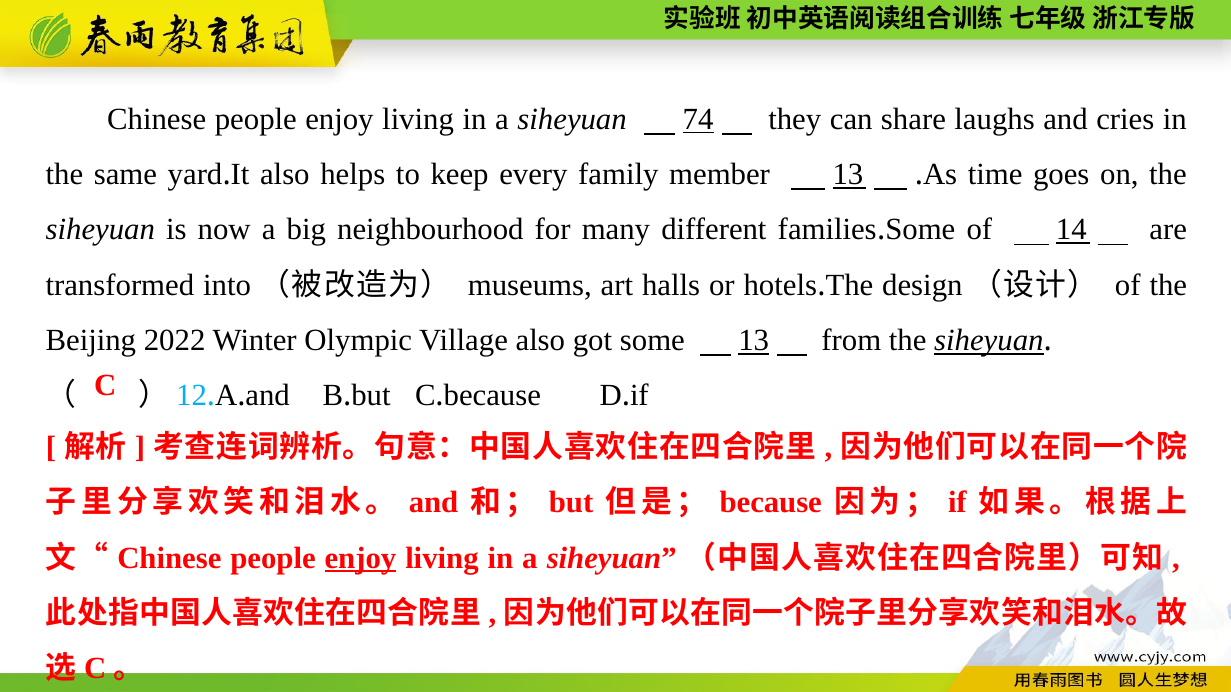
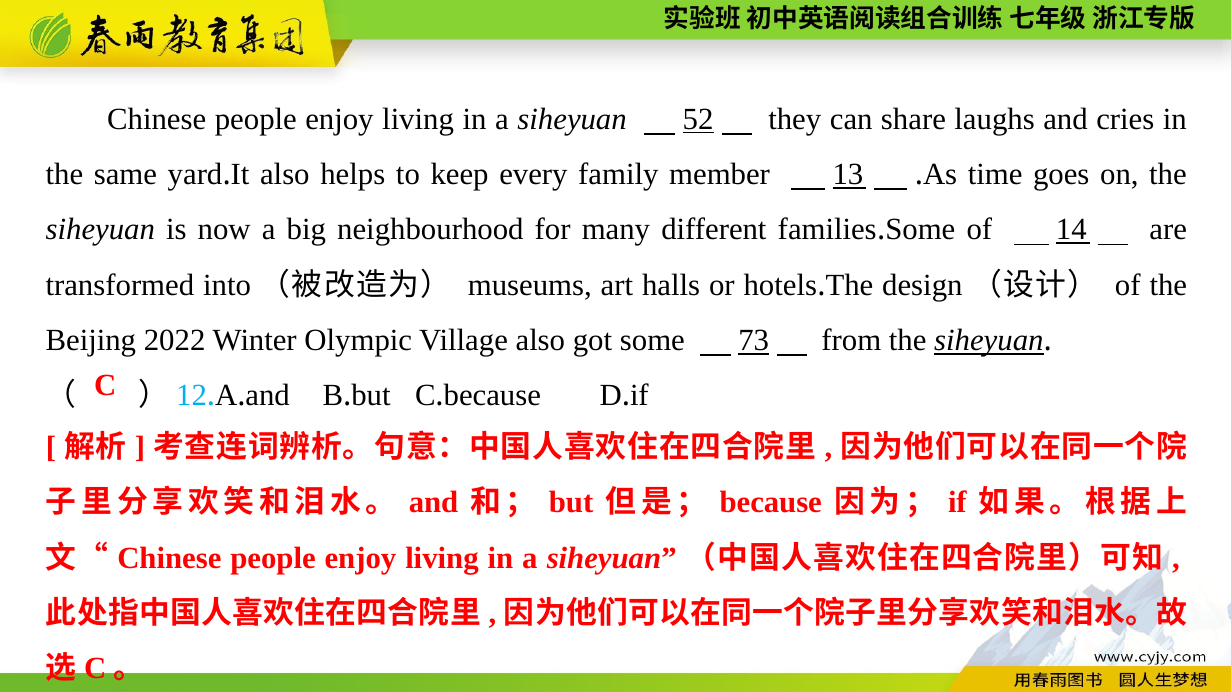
74: 74 -> 52
some 13: 13 -> 73
enjoy at (360, 558) underline: present -> none
